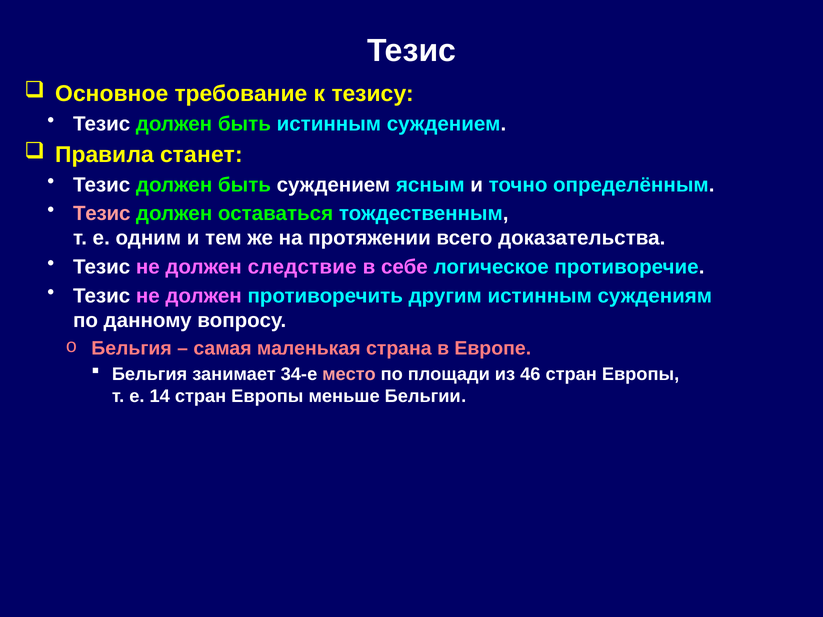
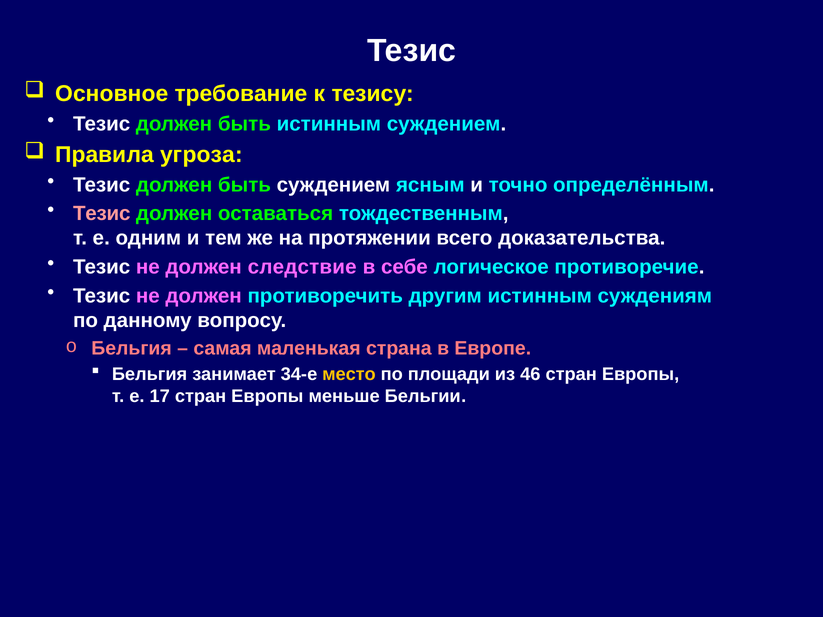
станет: станет -> угроза
место colour: pink -> yellow
14: 14 -> 17
